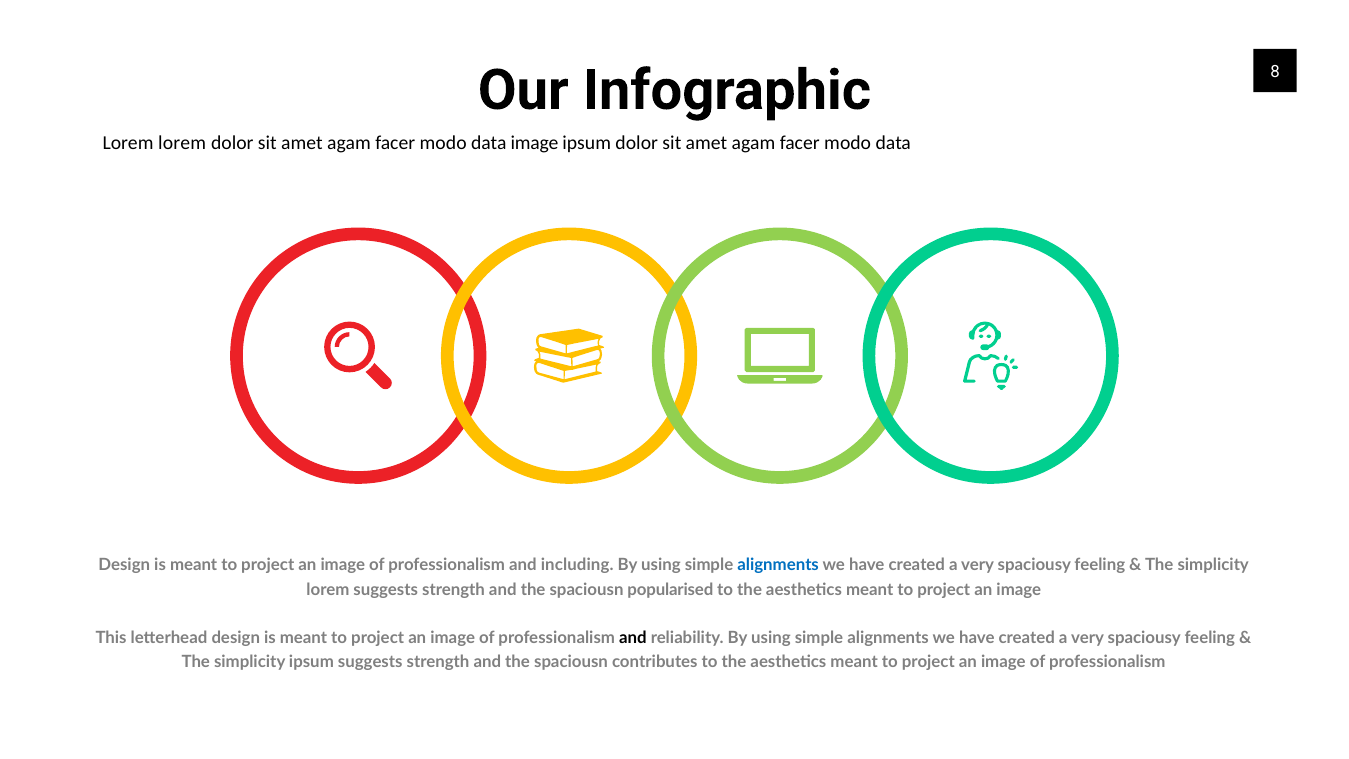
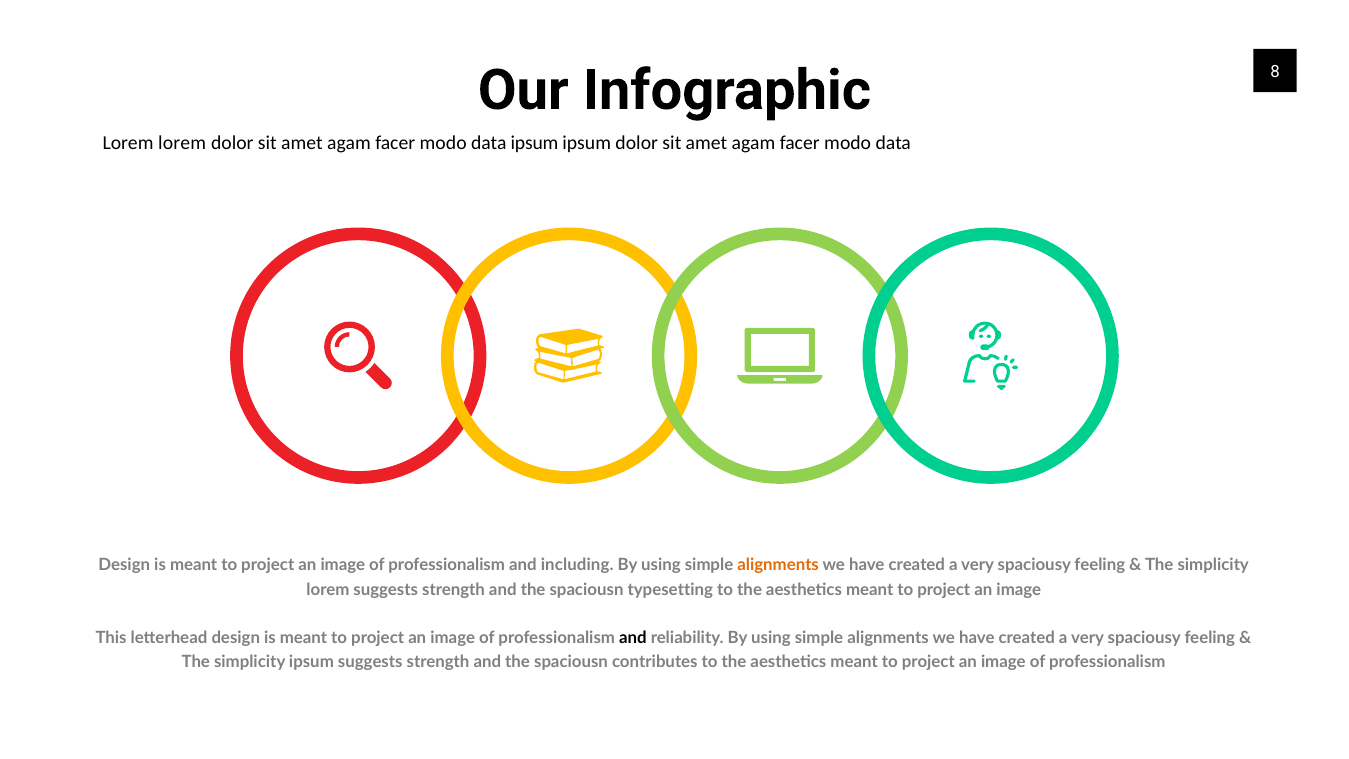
data image: image -> ipsum
alignments at (778, 565) colour: blue -> orange
popularised: popularised -> typesetting
